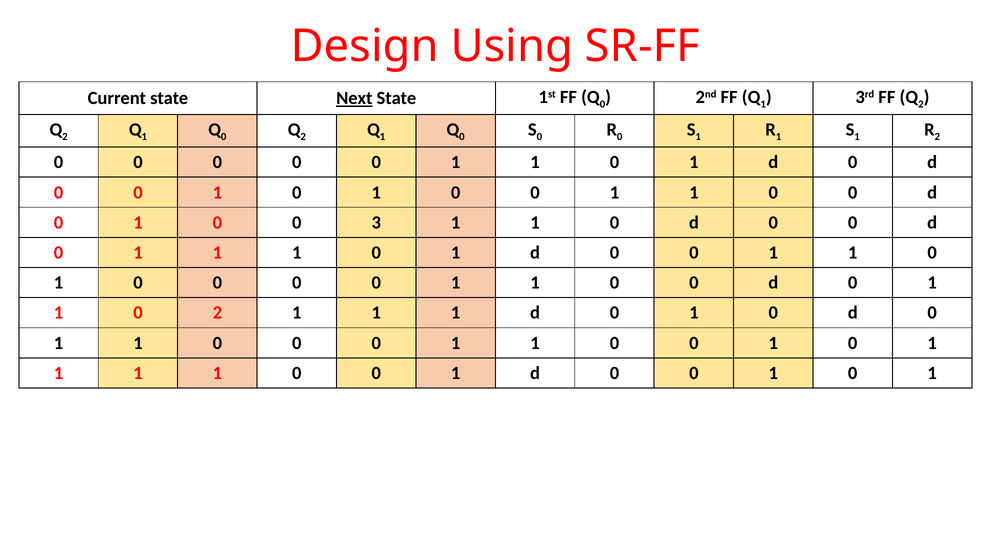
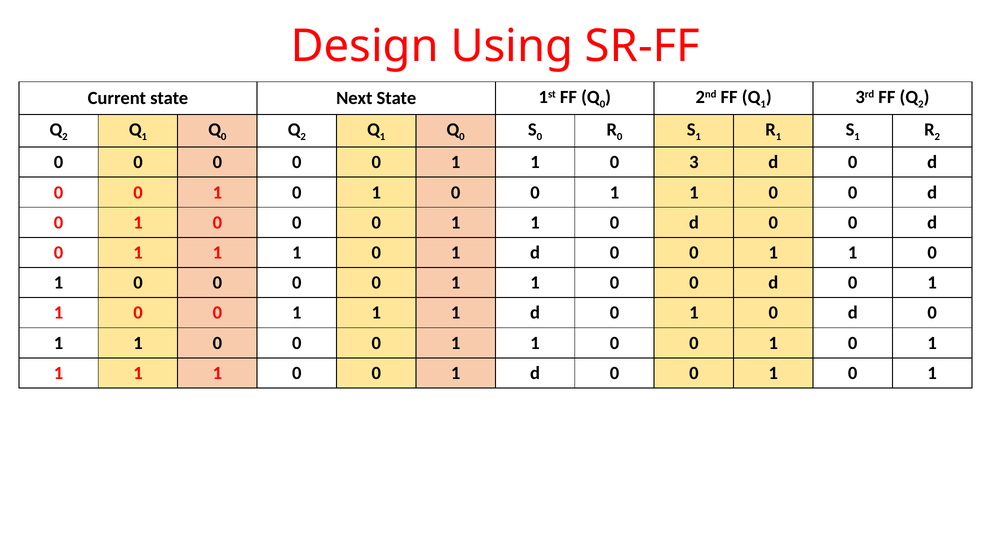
Next underline: present -> none
1 at (694, 162): 1 -> 3
3 at (376, 223): 3 -> 0
2 at (217, 313): 2 -> 0
